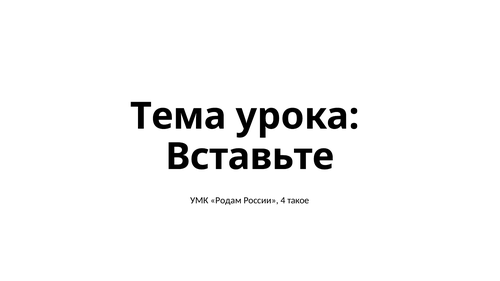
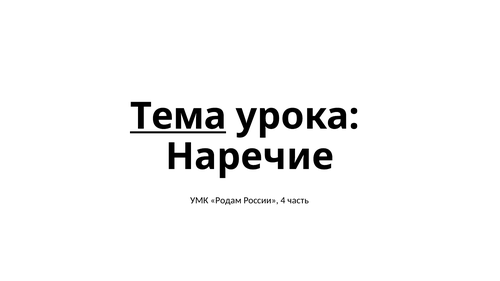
Тема underline: none -> present
Вставьте: Вставьте -> Наречие
такое: такое -> часть
